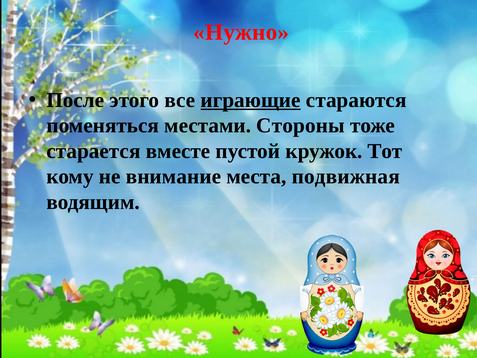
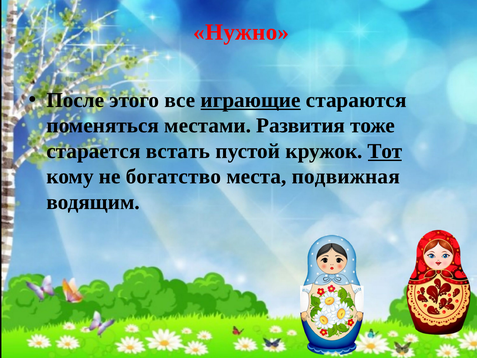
Стороны: Стороны -> Развития
вместе: вместе -> встать
Тот underline: none -> present
внимание: внимание -> богатство
